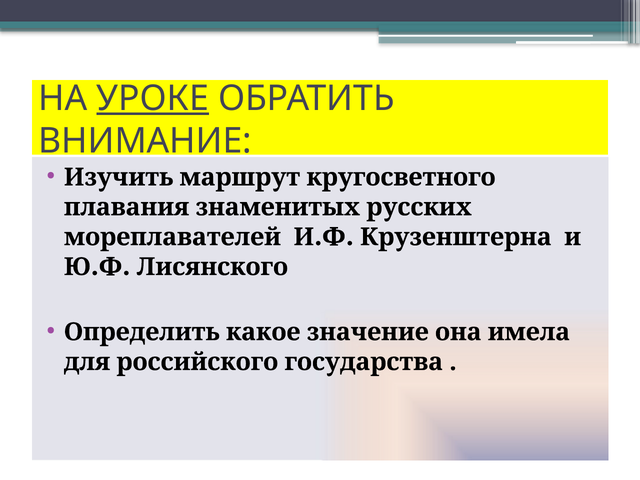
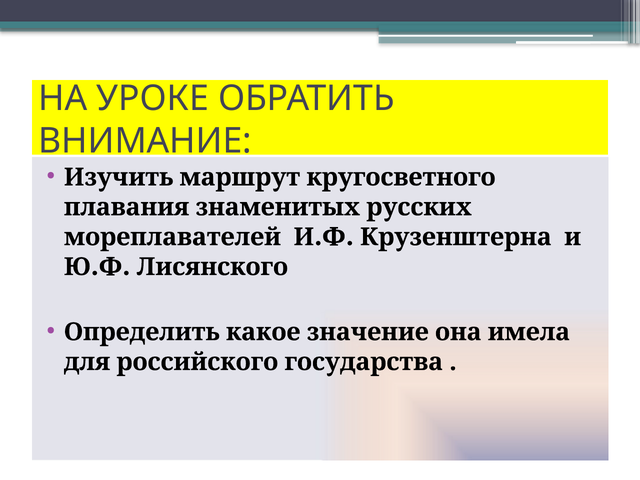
УРОКЕ underline: present -> none
